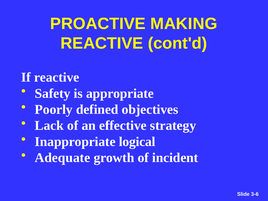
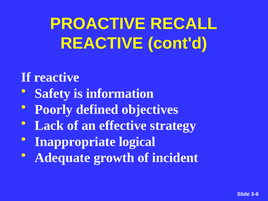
MAKING: MAKING -> RECALL
appropriate: appropriate -> information
